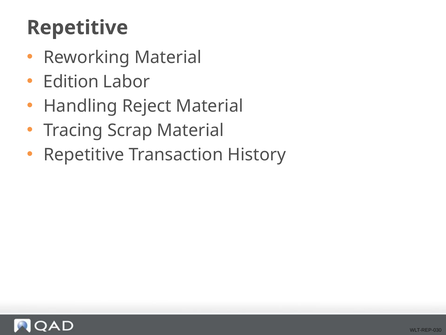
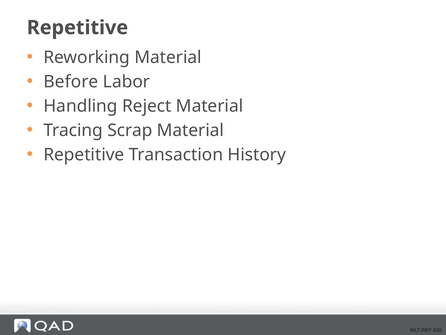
Edition: Edition -> Before
